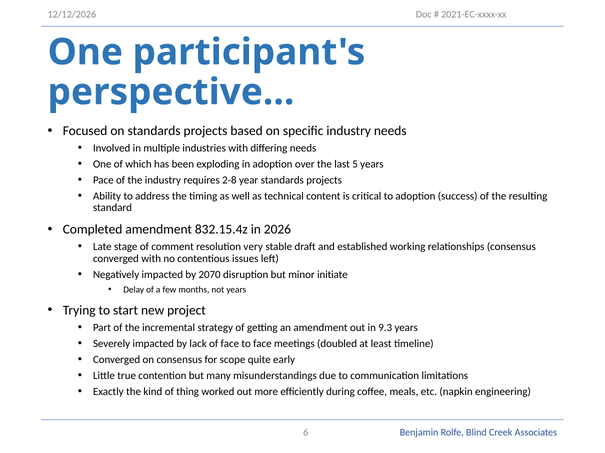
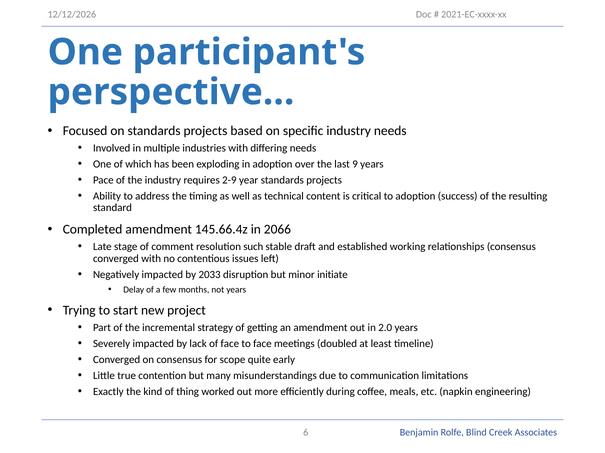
5: 5 -> 9
2-8: 2-8 -> 2-9
832.15.4z: 832.15.4z -> 145.66.4z
2026: 2026 -> 2066
very: very -> such
2070: 2070 -> 2033
9.3: 9.3 -> 2.0
